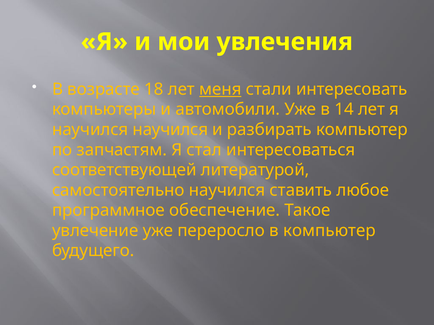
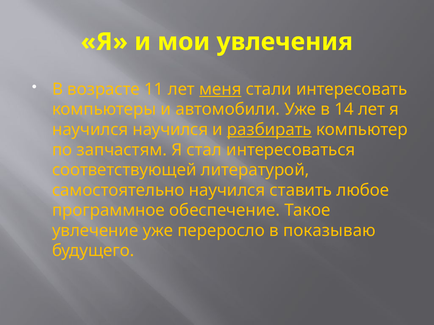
18: 18 -> 11
разбирать underline: none -> present
в компьютер: компьютер -> показываю
